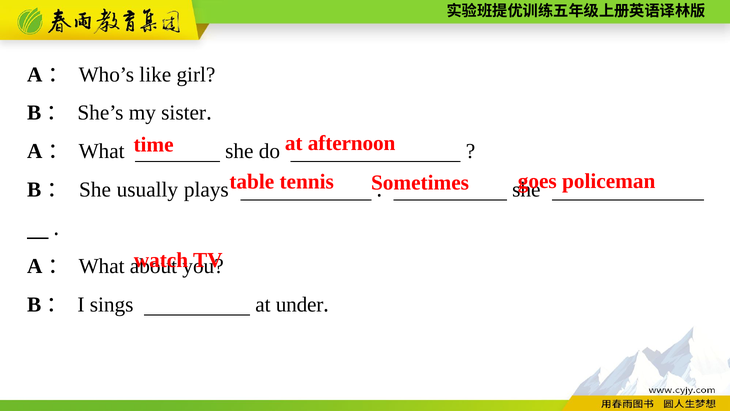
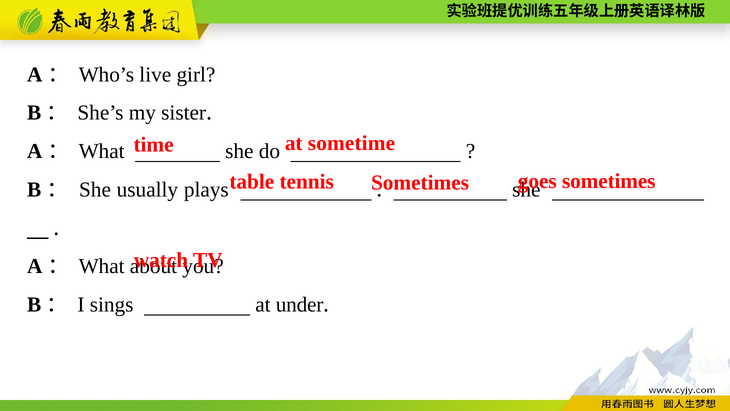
like: like -> live
afternoon: afternoon -> sometime
policeman at (609, 181): policeman -> sometimes
